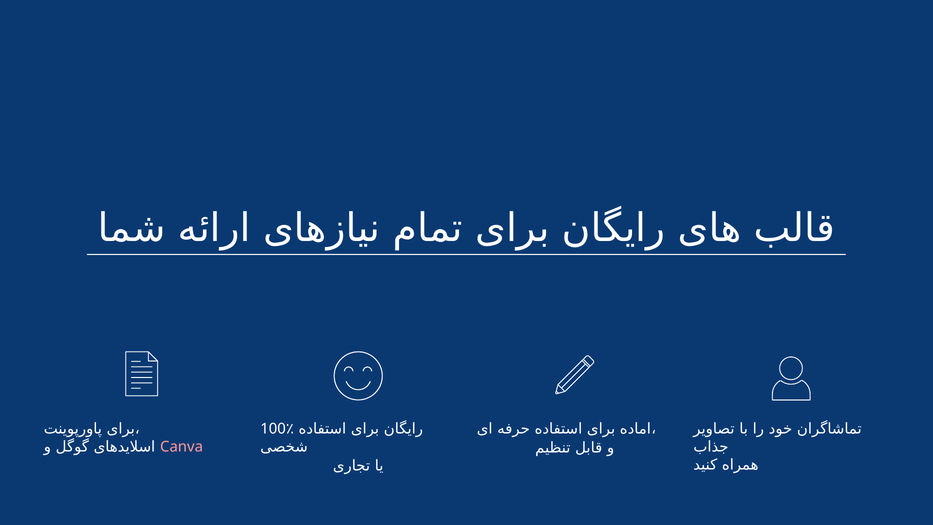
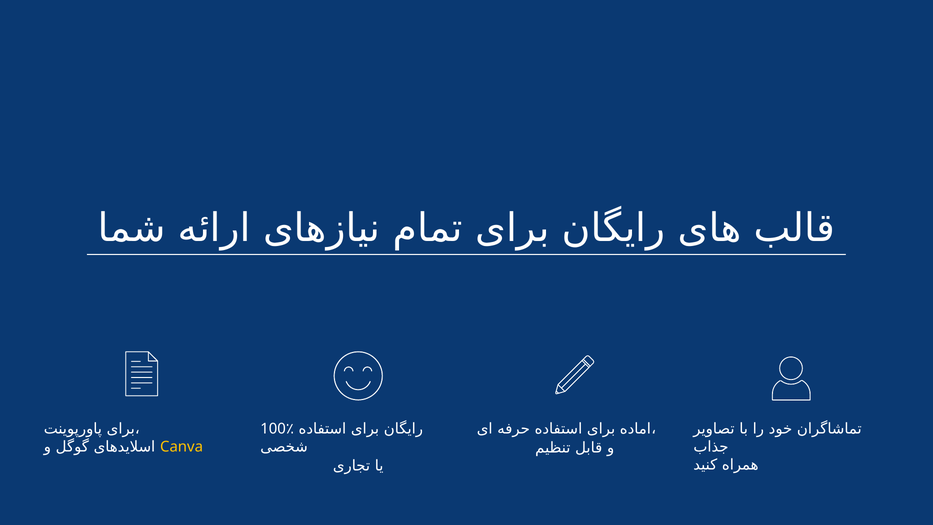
Canva colour: pink -> yellow
